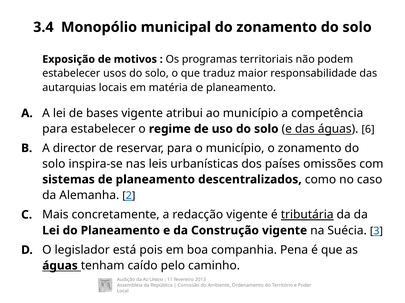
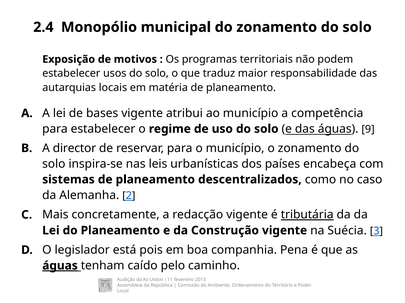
3.4: 3.4 -> 2.4
6: 6 -> 9
omissões: omissões -> encabeça
águas at (60, 266) underline: none -> present
